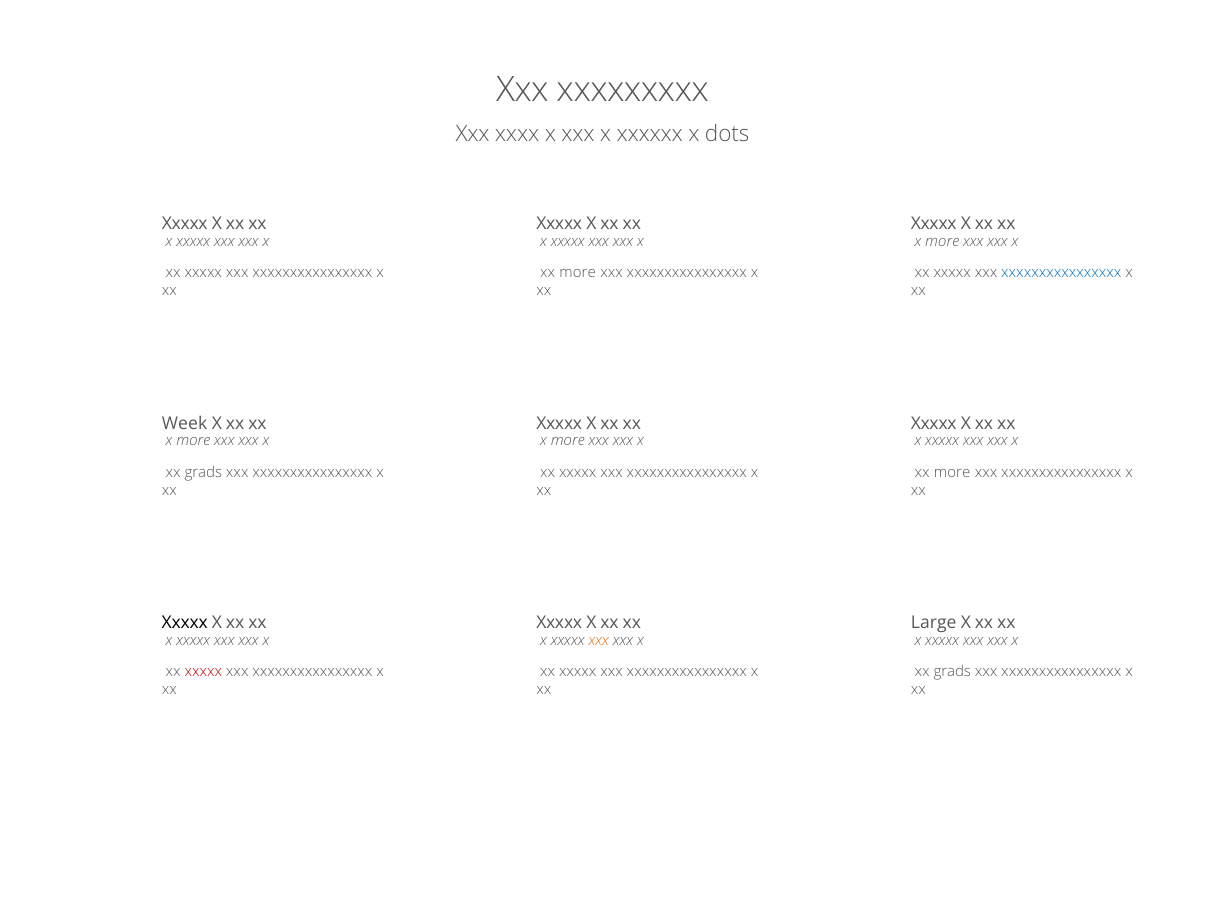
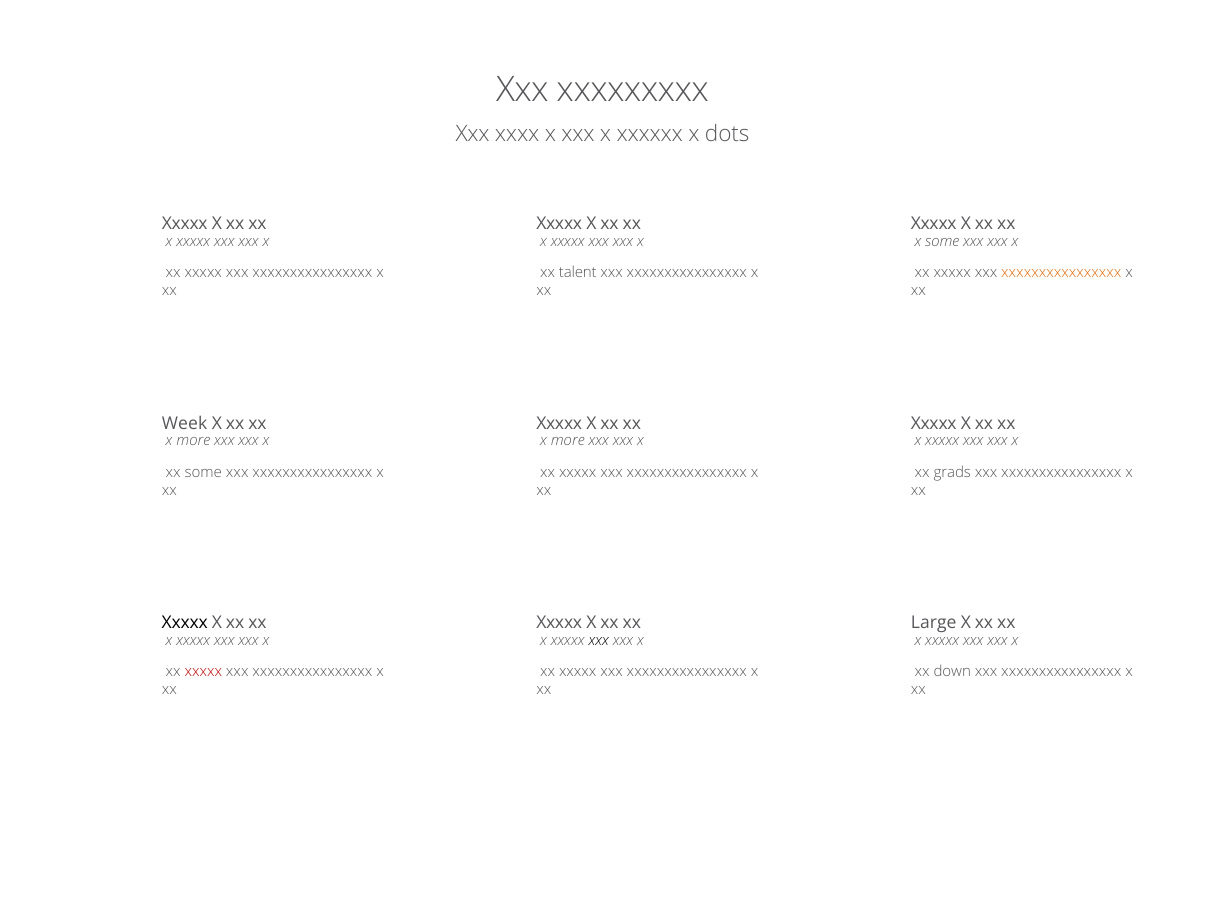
more at (942, 241): more -> some
more at (578, 272): more -> talent
xxxxxxxxxxxxxxxx at (1061, 272) colour: blue -> orange
grads at (203, 472): grads -> some
more at (952, 472): more -> grads
xxx at (599, 640) colour: orange -> black
grads at (952, 671): grads -> down
